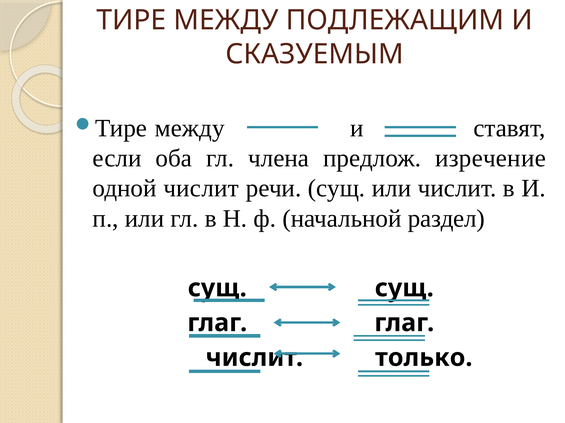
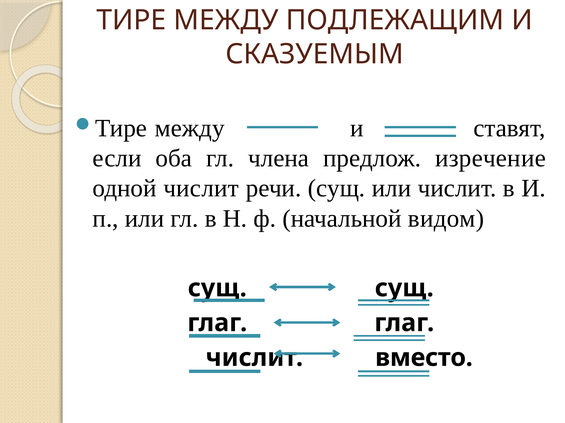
раздел: раздел -> видом
только: только -> вместо
